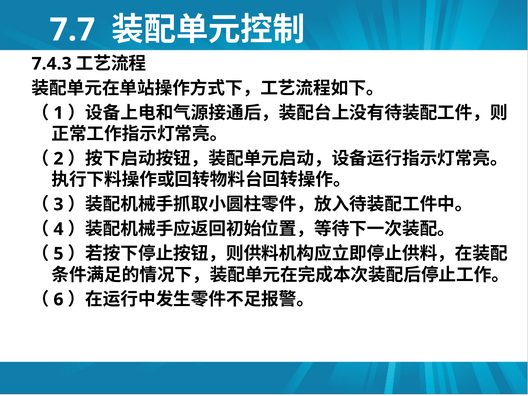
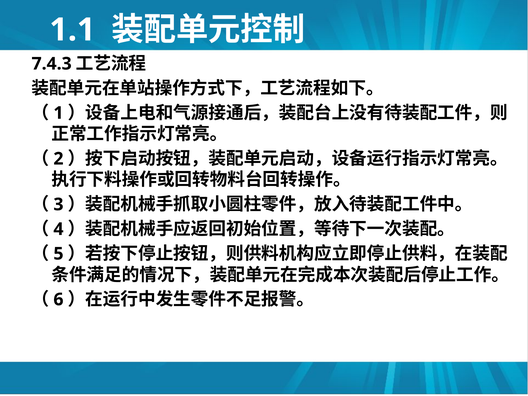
7.7: 7.7 -> 1.1
